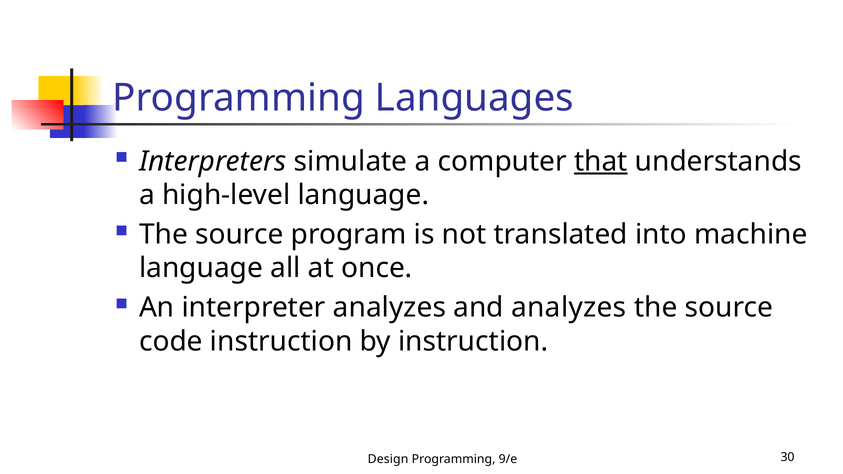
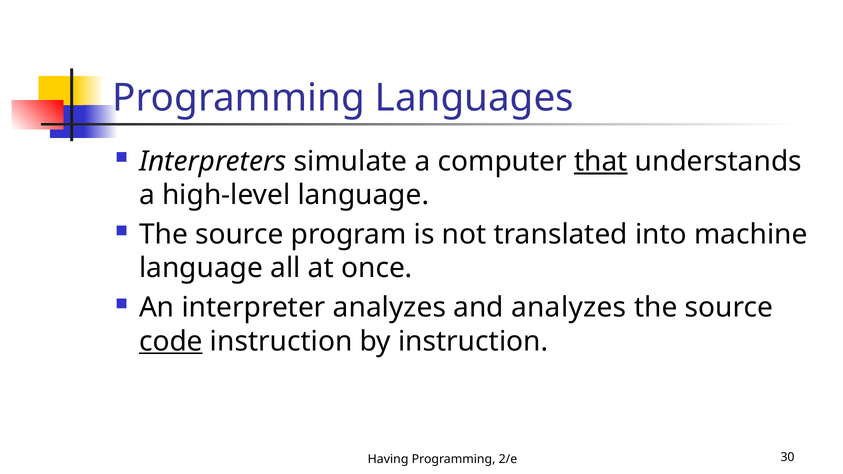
code underline: none -> present
Design: Design -> Having
9/e: 9/e -> 2/e
